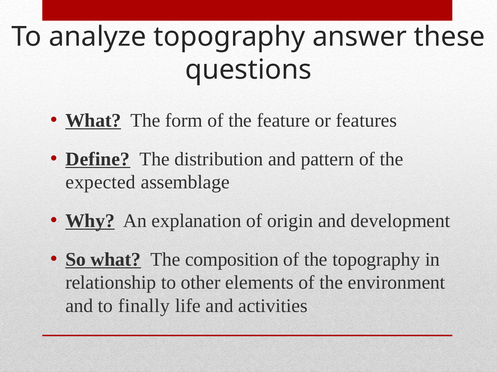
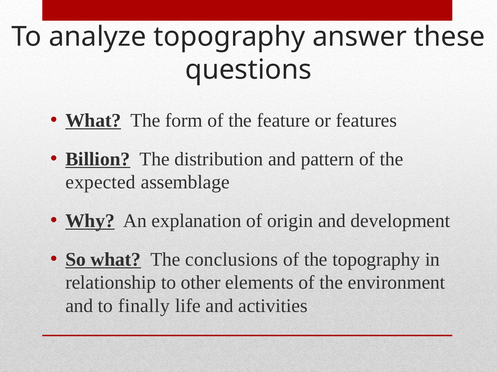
Define: Define -> Billion
composition: composition -> conclusions
